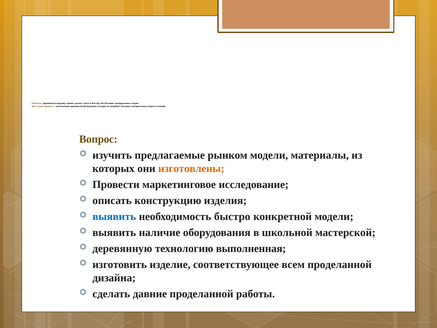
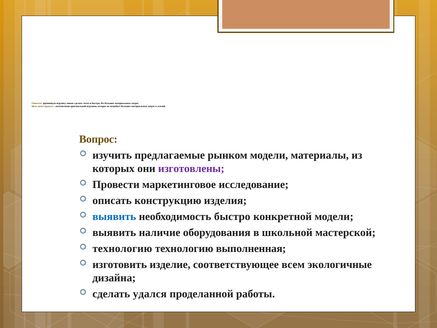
изготовлены colour: orange -> purple
деревянную at (122, 248): деревянную -> технологию
всем проделанной: проделанной -> экологичные
давние: давние -> удался
